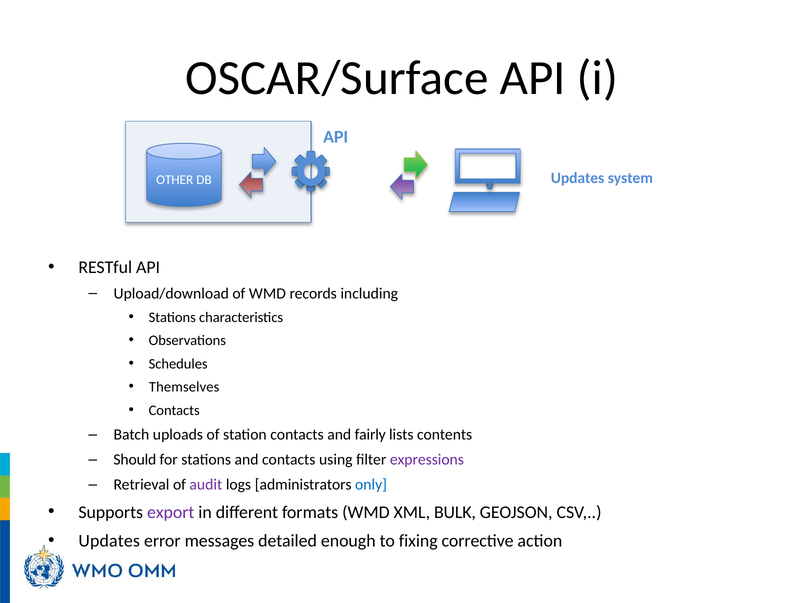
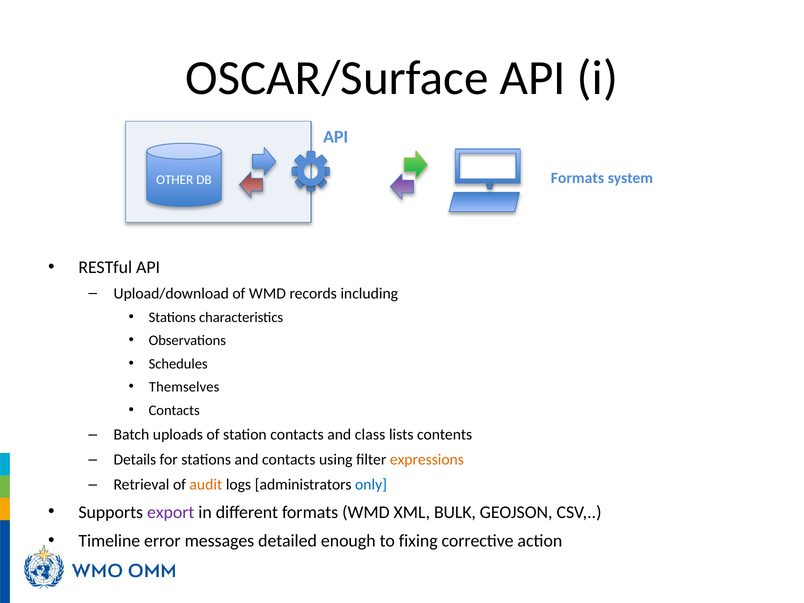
DB Updates: Updates -> Formats
fairly: fairly -> class
Should: Should -> Details
expressions colour: purple -> orange
audit colour: purple -> orange
Updates at (109, 541): Updates -> Timeline
